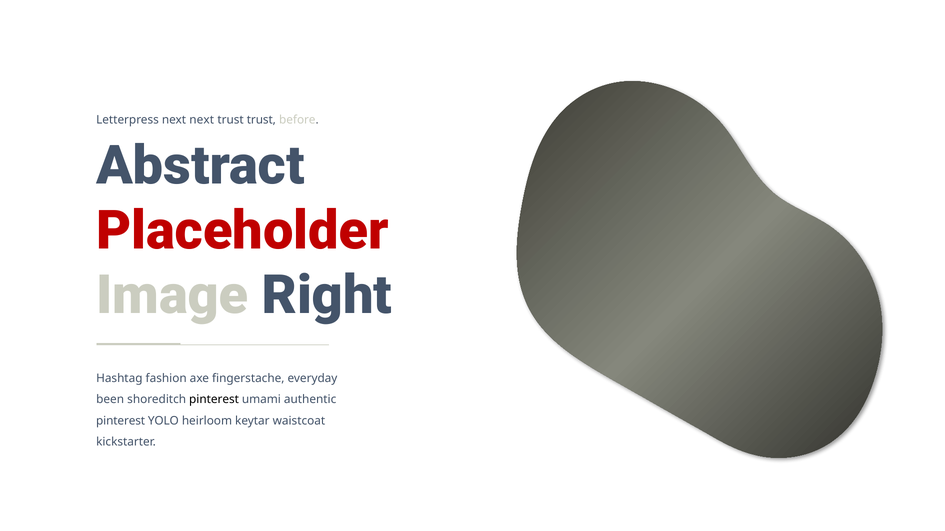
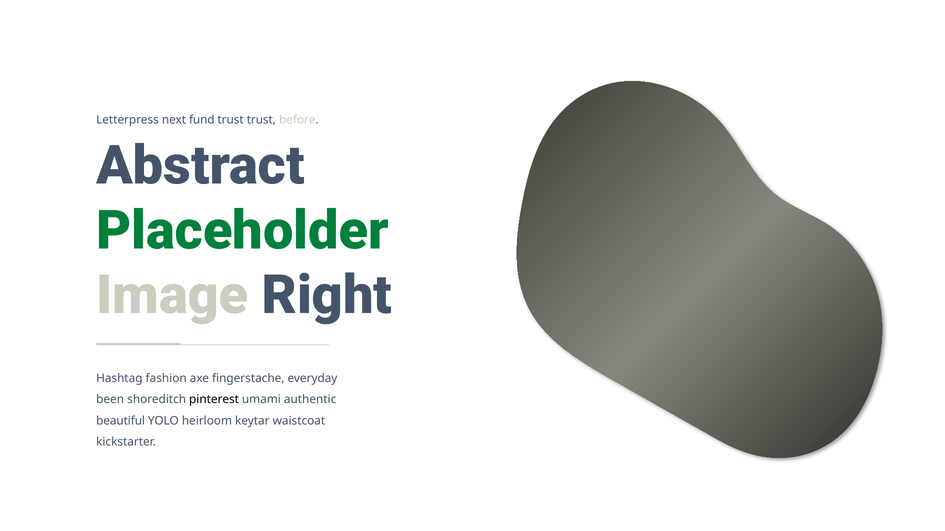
next next: next -> fund
Placeholder colour: red -> green
pinterest at (121, 421): pinterest -> beautiful
